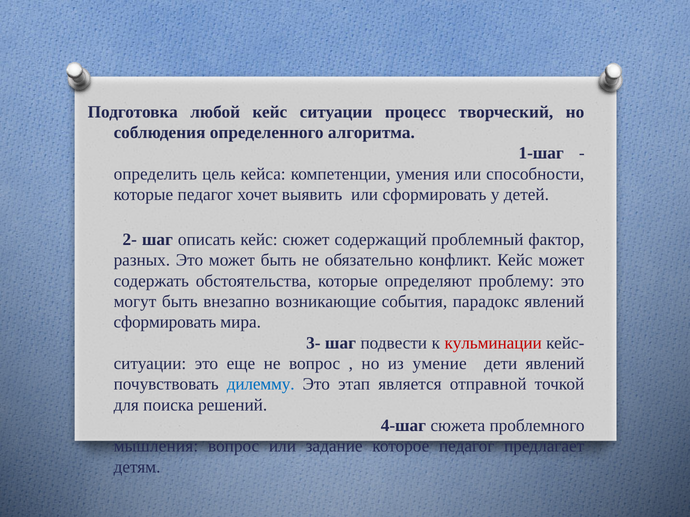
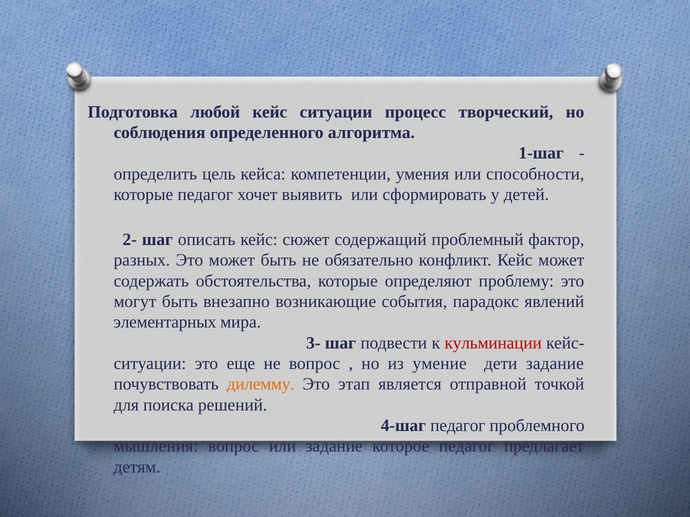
сформировать at (165, 322): сформировать -> элементарных
дети явлений: явлений -> задание
дилемму colour: blue -> orange
4-шаг сюжета: сюжета -> педагог
